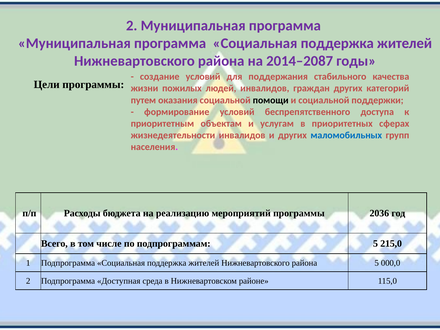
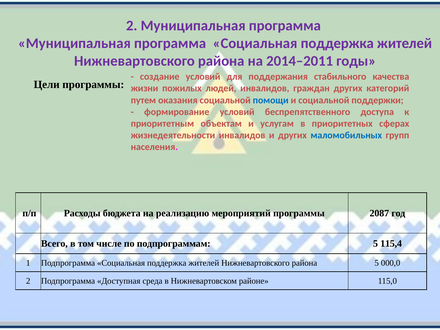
2014–2087: 2014–2087 -> 2014–2011
помощи colour: black -> blue
2036: 2036 -> 2087
215,0: 215,0 -> 115,4
